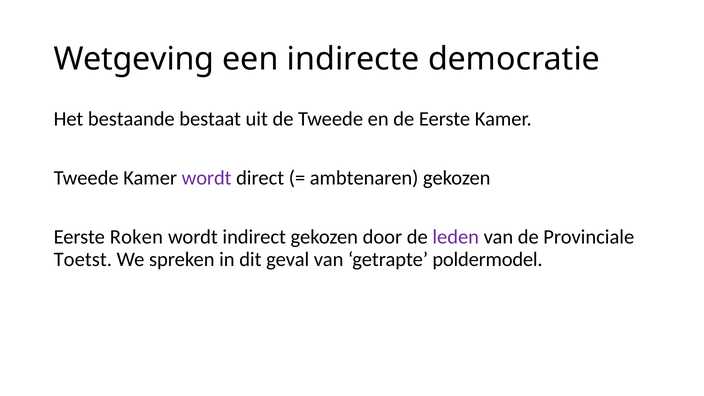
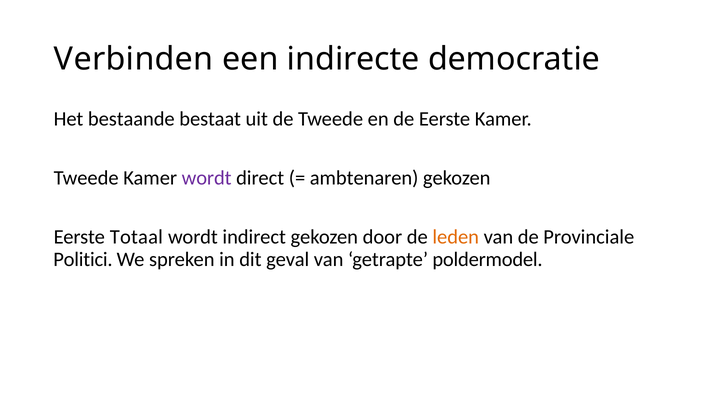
Wetgeving: Wetgeving -> Verbinden
Roken: Roken -> Totaal
leden colour: purple -> orange
Toetst: Toetst -> Politici
